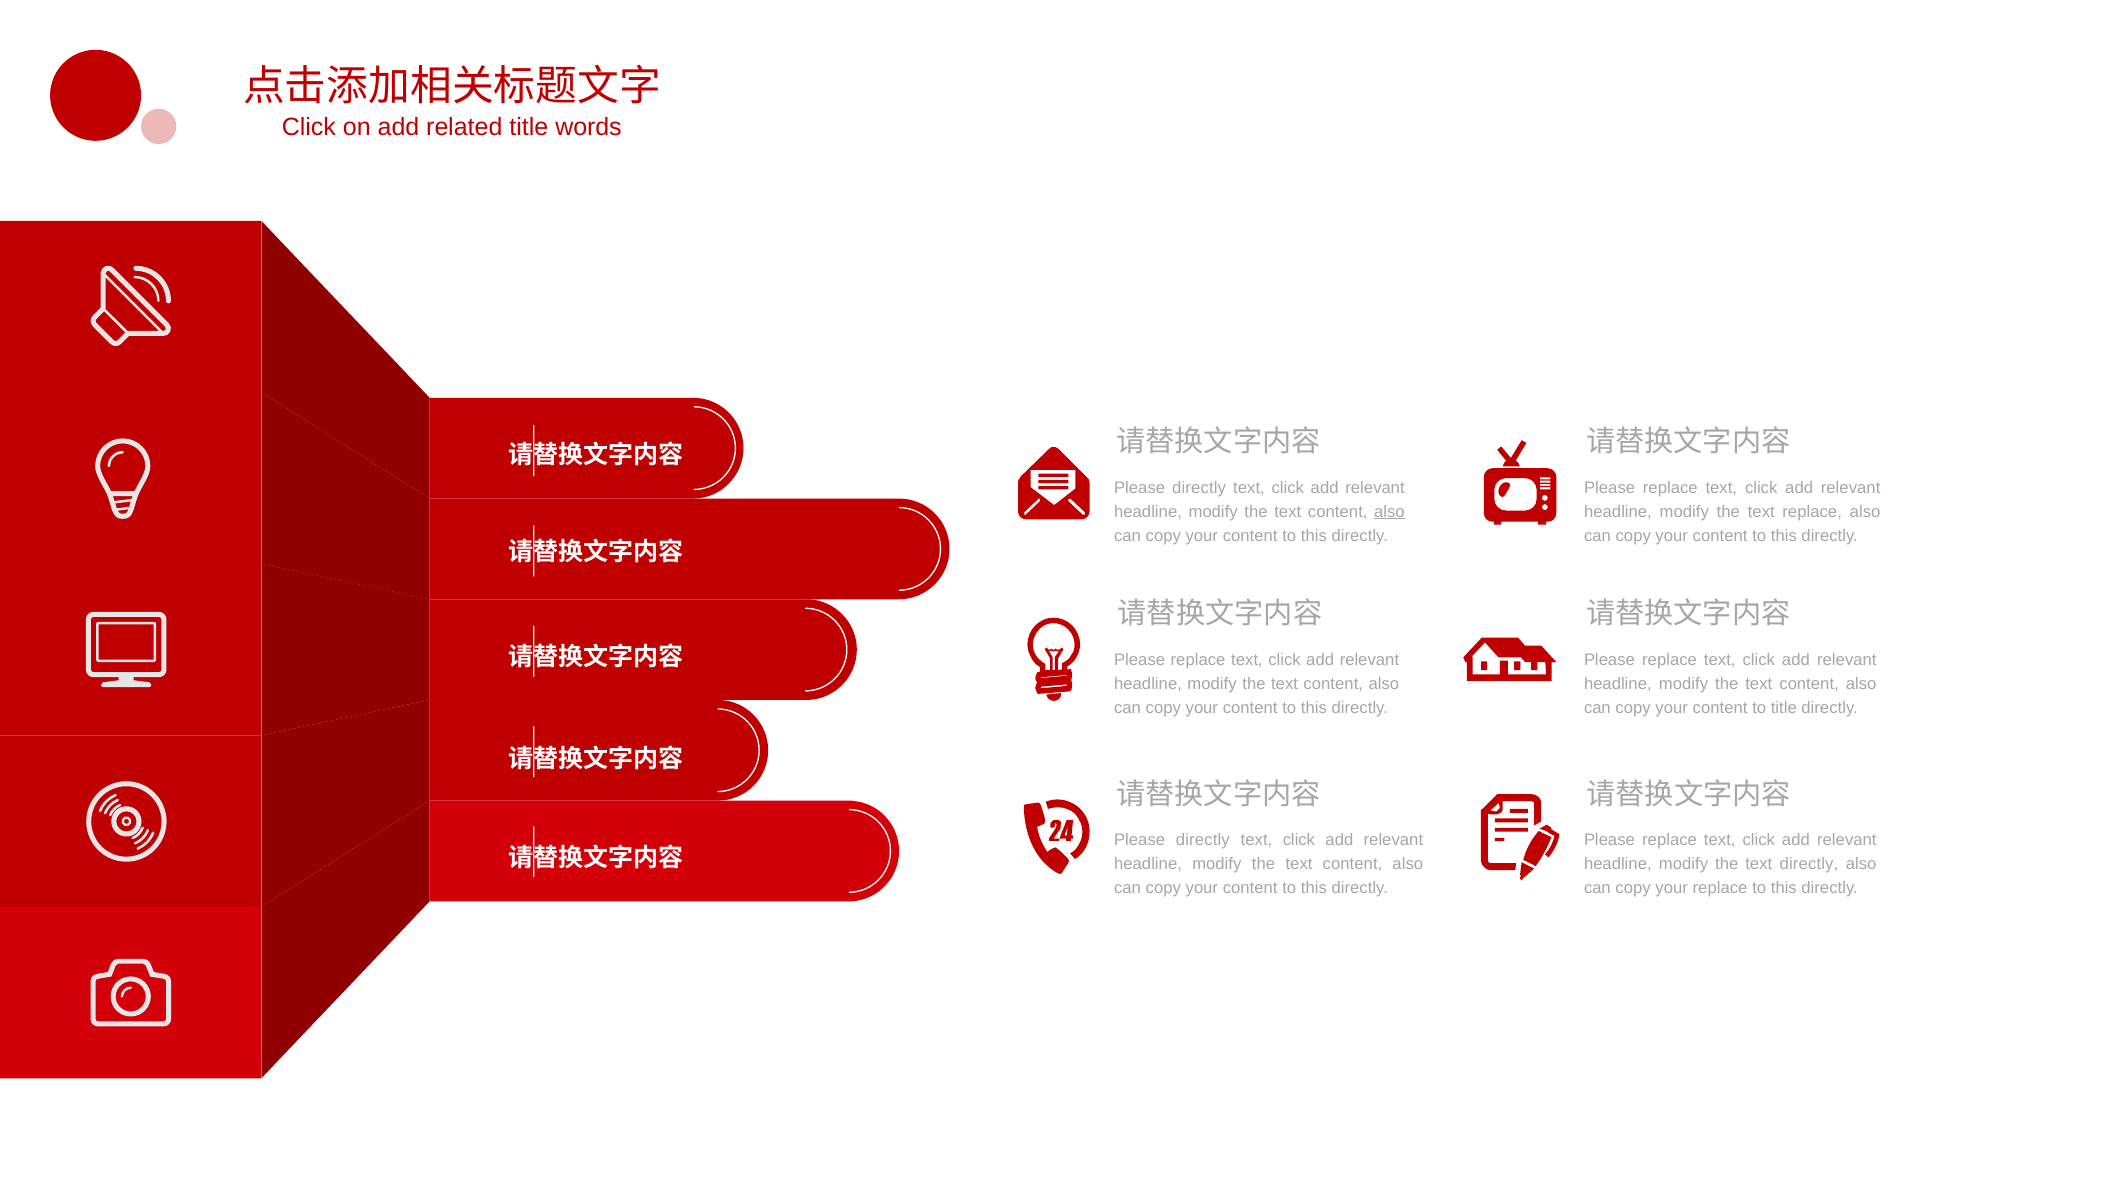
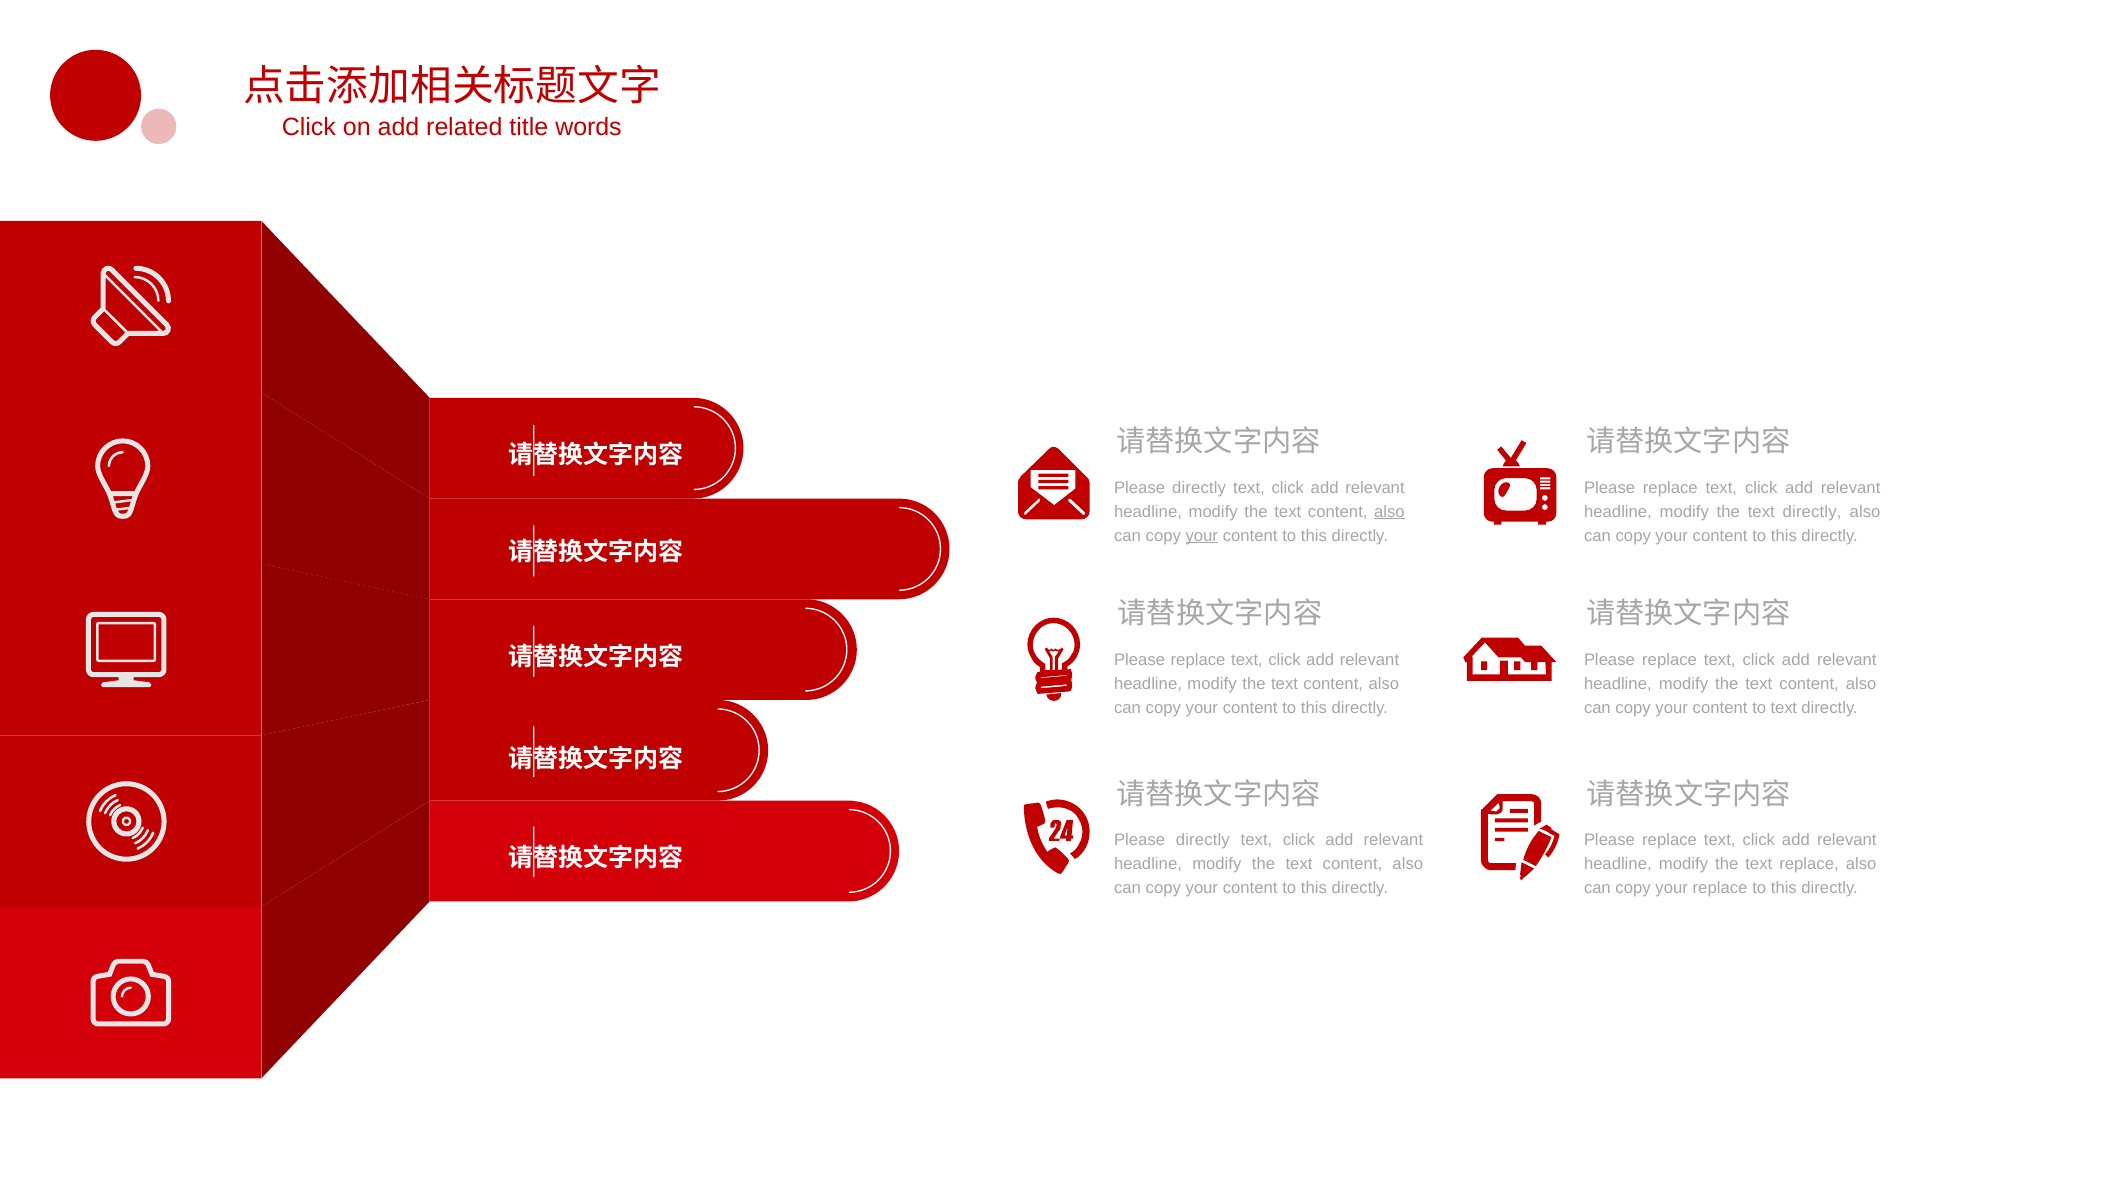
the text replace: replace -> directly
your at (1202, 536) underline: none -> present
to title: title -> text
text directly: directly -> replace
